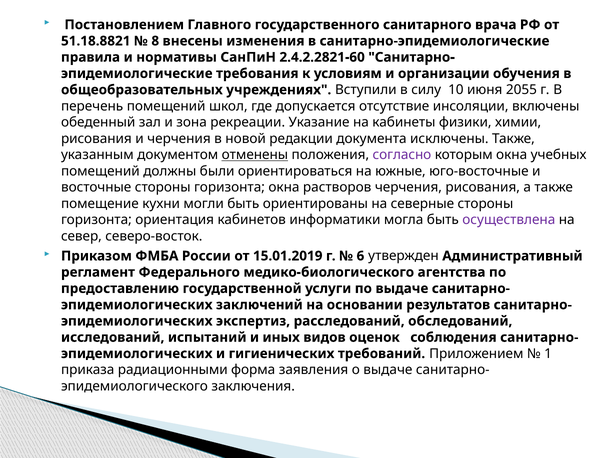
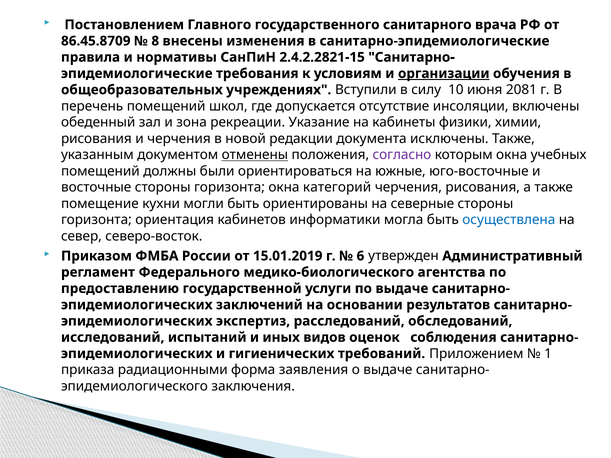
51.18.8821: 51.18.8821 -> 86.45.8709
2.4.2.2821-60: 2.4.2.2821-60 -> 2.4.2.2821-15
организации underline: none -> present
2055: 2055 -> 2081
растворов: растворов -> категорий
осуществлена colour: purple -> blue
